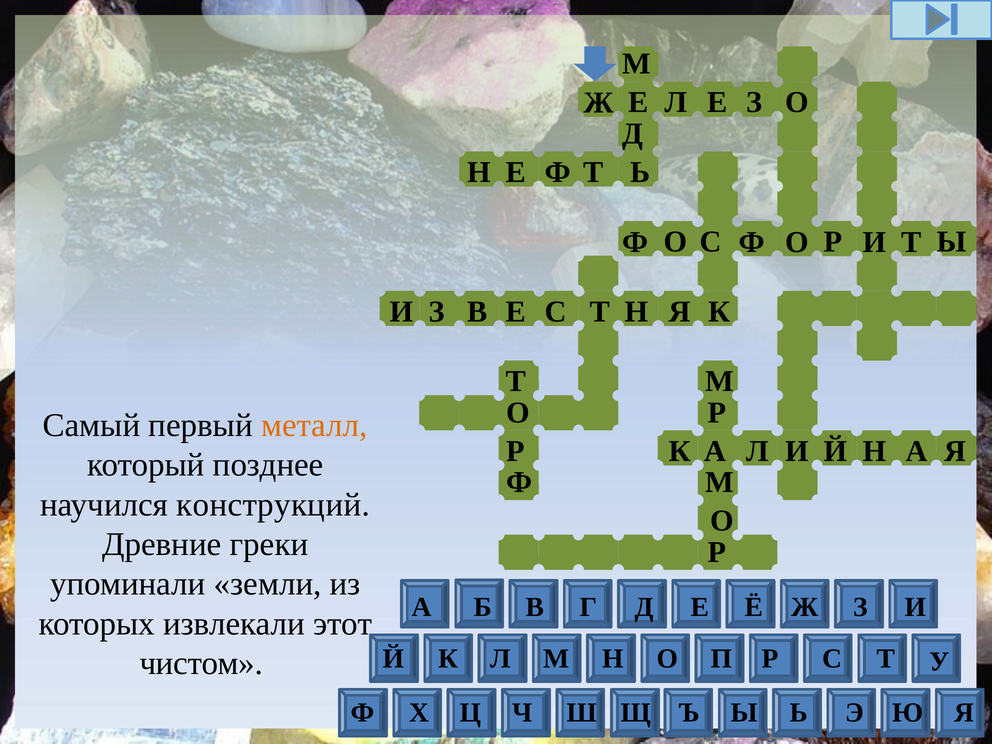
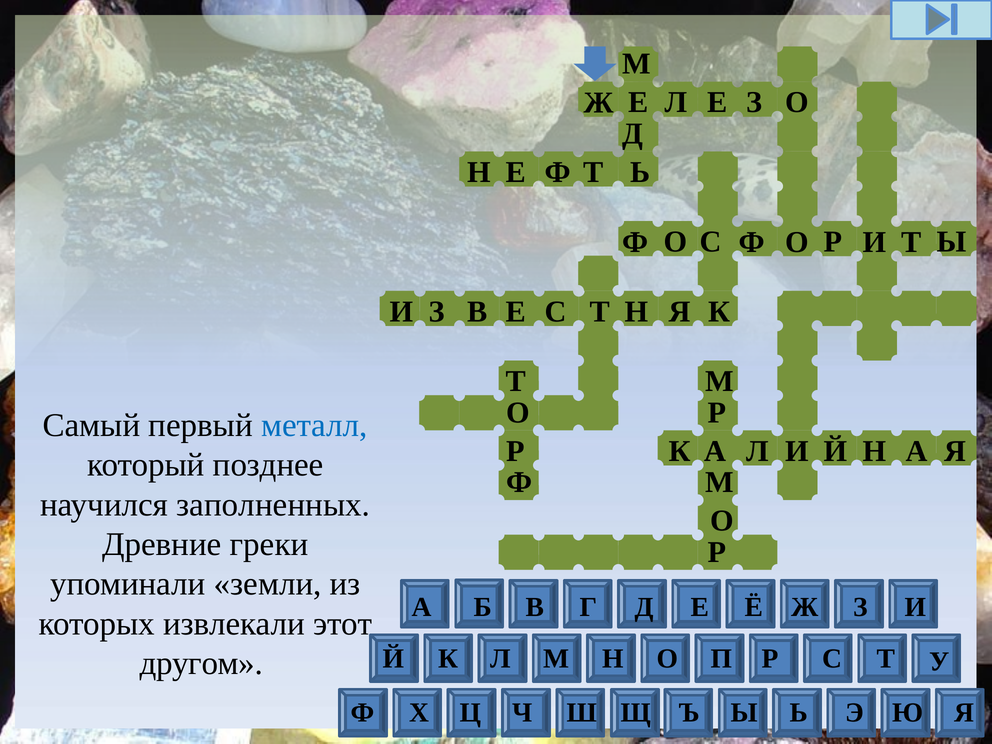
металл colour: orange -> blue
конструкций: конструкций -> заполненных
чистом: чистом -> другом
